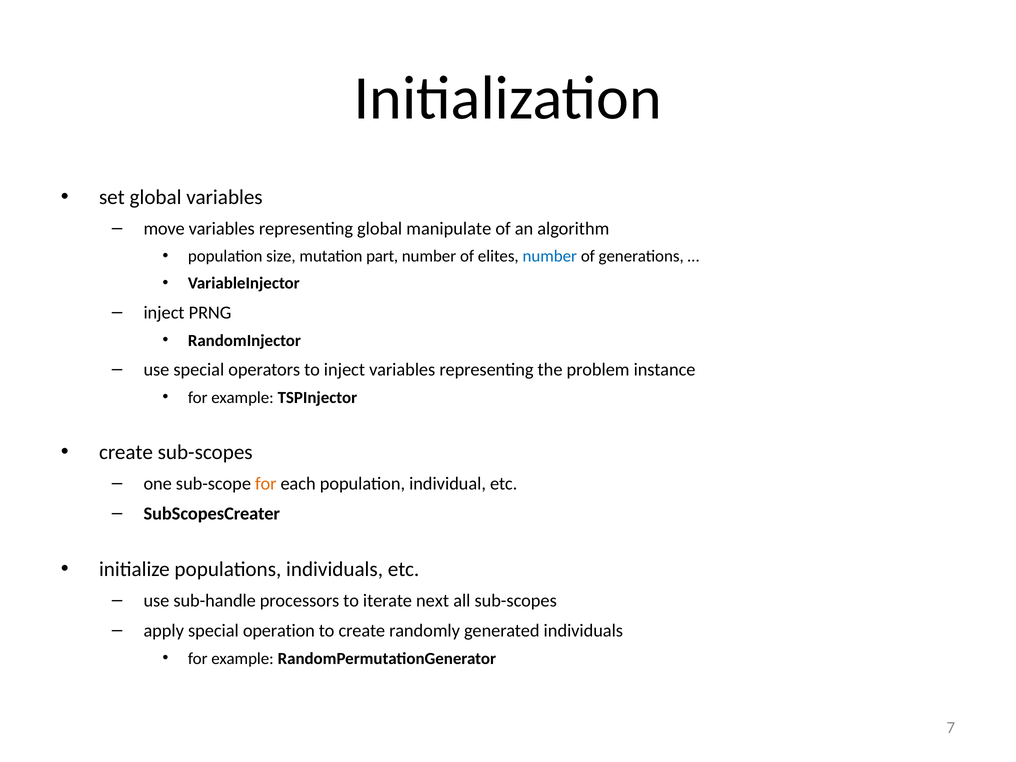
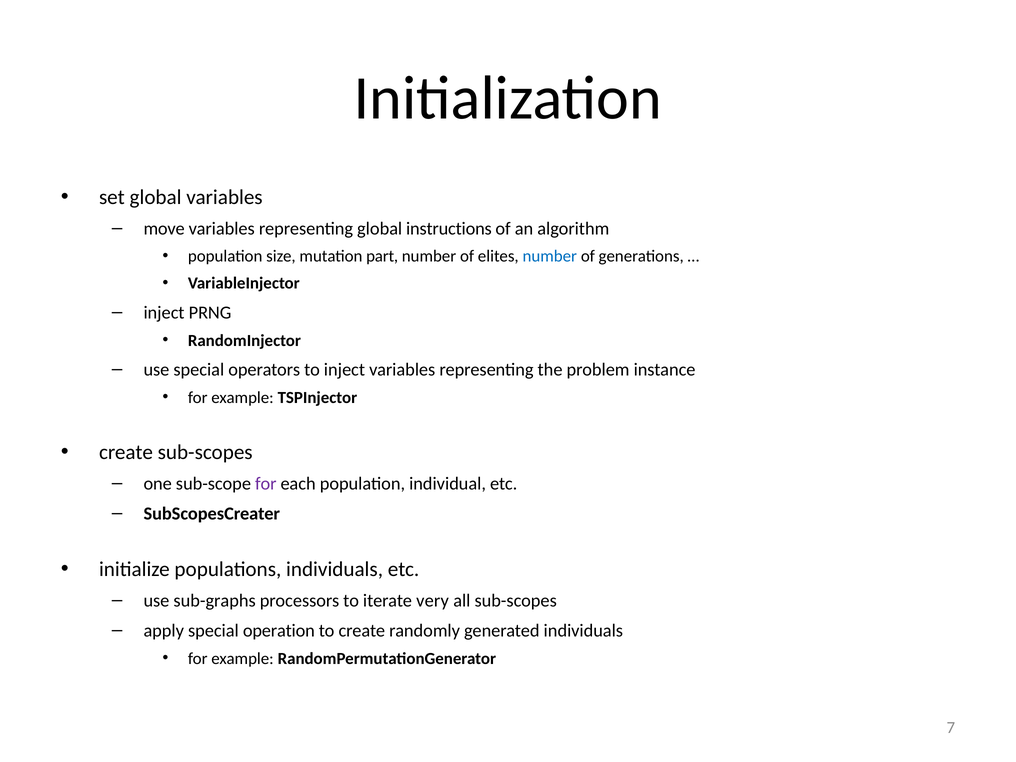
manipulate: manipulate -> instructions
for at (266, 484) colour: orange -> purple
sub-handle: sub-handle -> sub-graphs
next: next -> very
